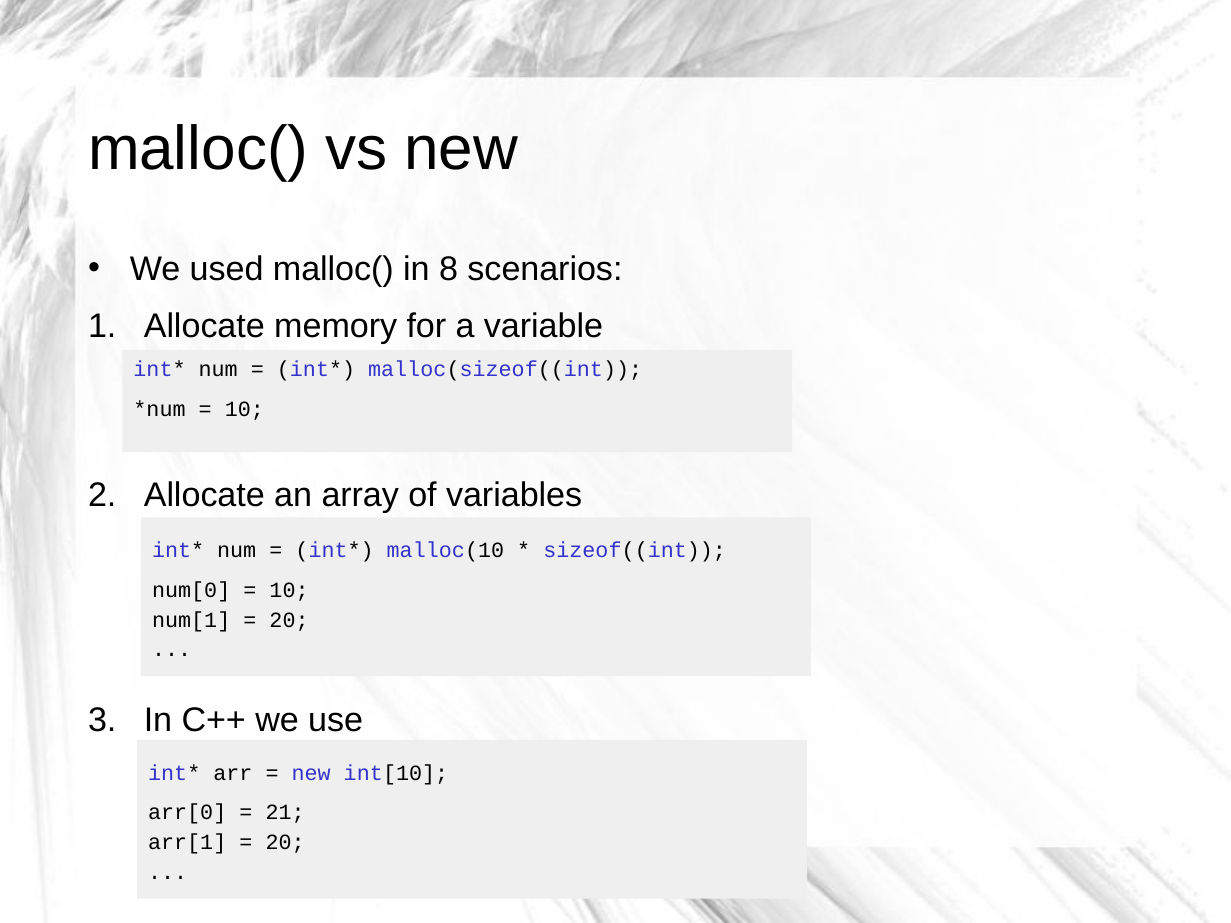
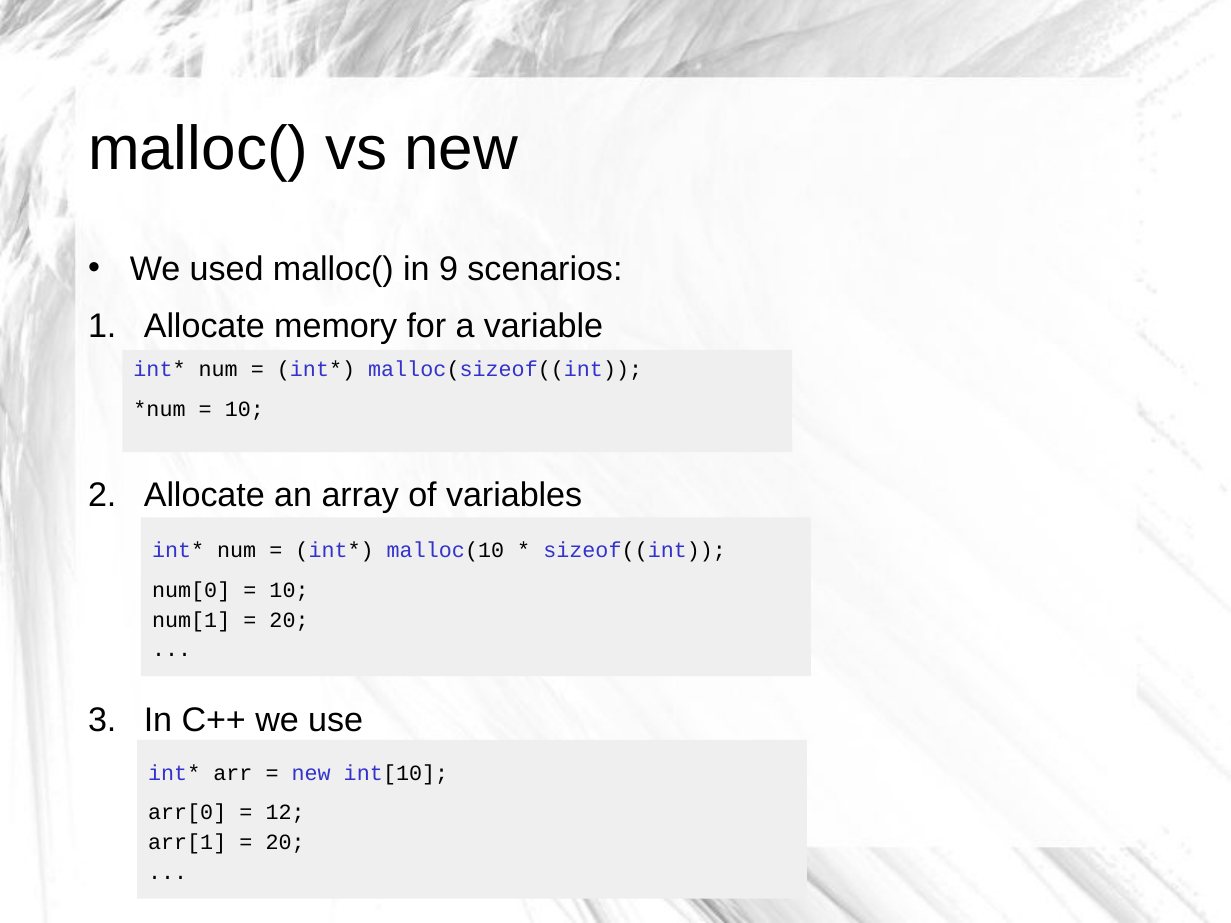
8: 8 -> 9
21: 21 -> 12
